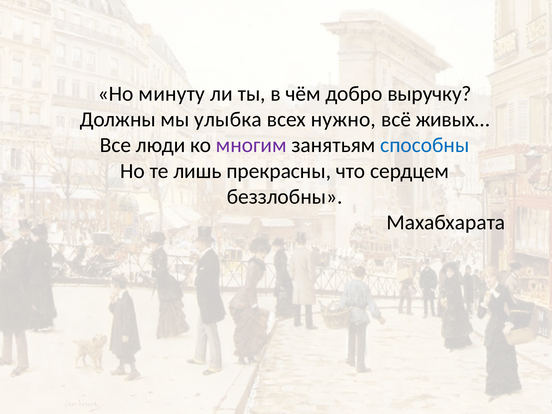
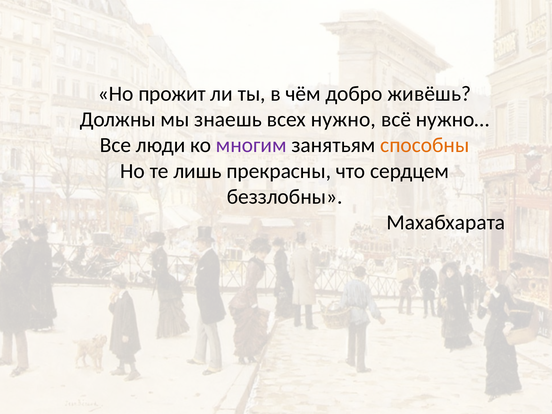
минуту: минуту -> прожит
выручку: выручку -> живёшь
улыбка: улыбка -> знаешь
живых…: живых… -> нужно…
способны colour: blue -> orange
